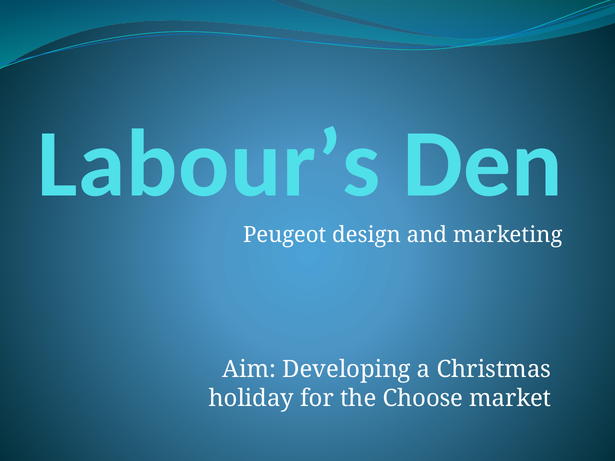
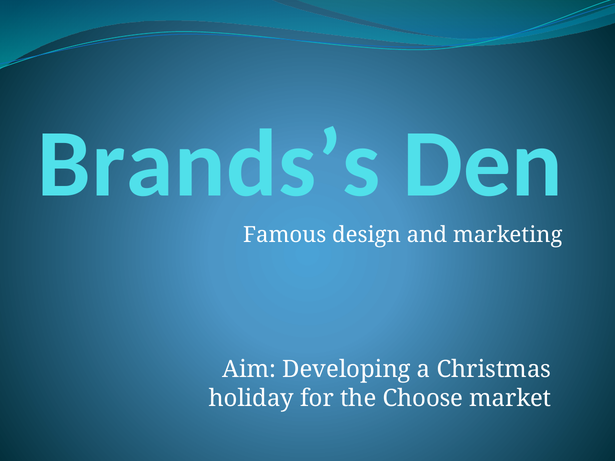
Labour’s: Labour’s -> Brands’s
Peugeot: Peugeot -> Famous
